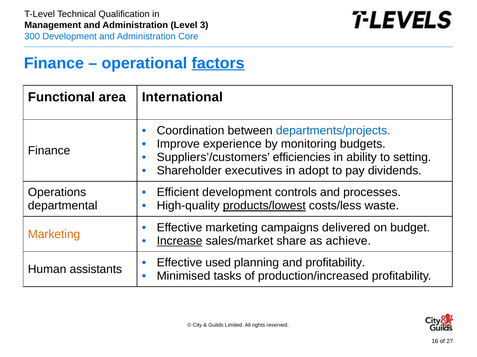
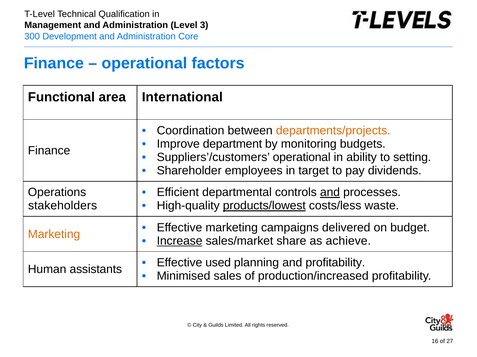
factors underline: present -> none
departments/projects colour: blue -> orange
experience: experience -> department
Suppliers’/customers efficiencies: efficiencies -> operational
executives: executives -> employees
adopt: adopt -> target
Efficient development: development -> departmental
and at (330, 193) underline: none -> present
departmental: departmental -> stakeholders
tasks: tasks -> sales
